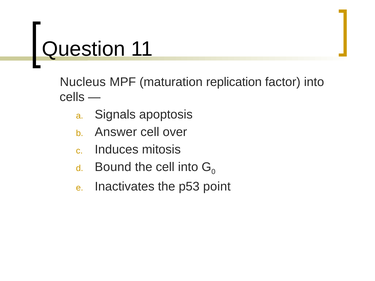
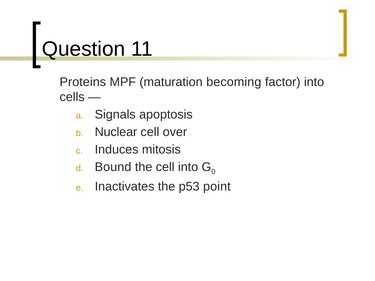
Nucleus: Nucleus -> Proteins
replication: replication -> becoming
Answer: Answer -> Nuclear
